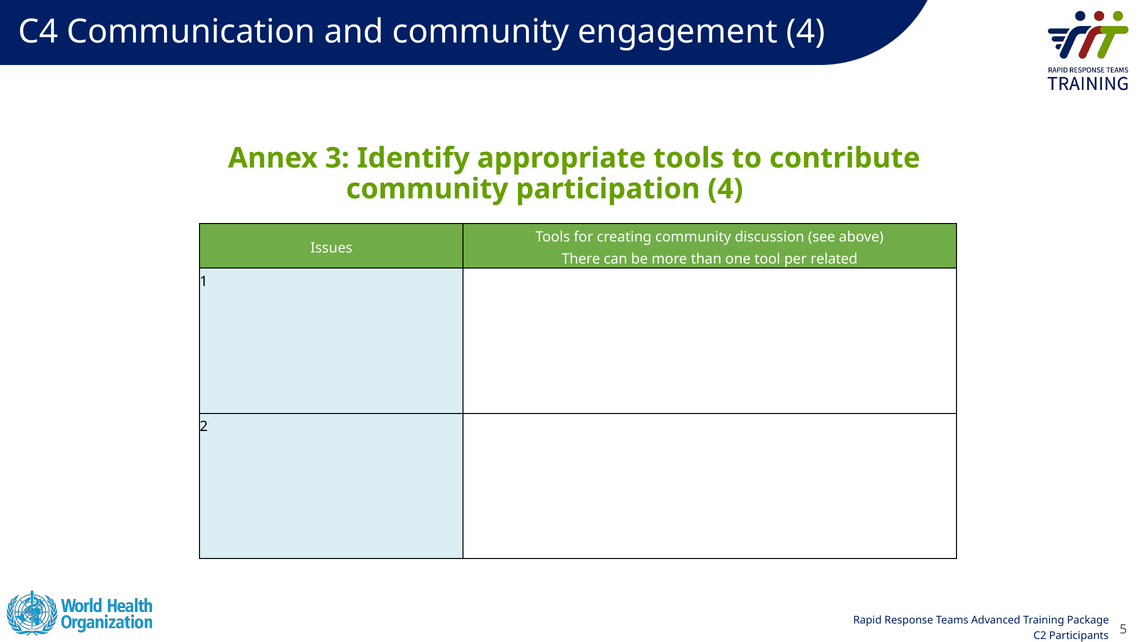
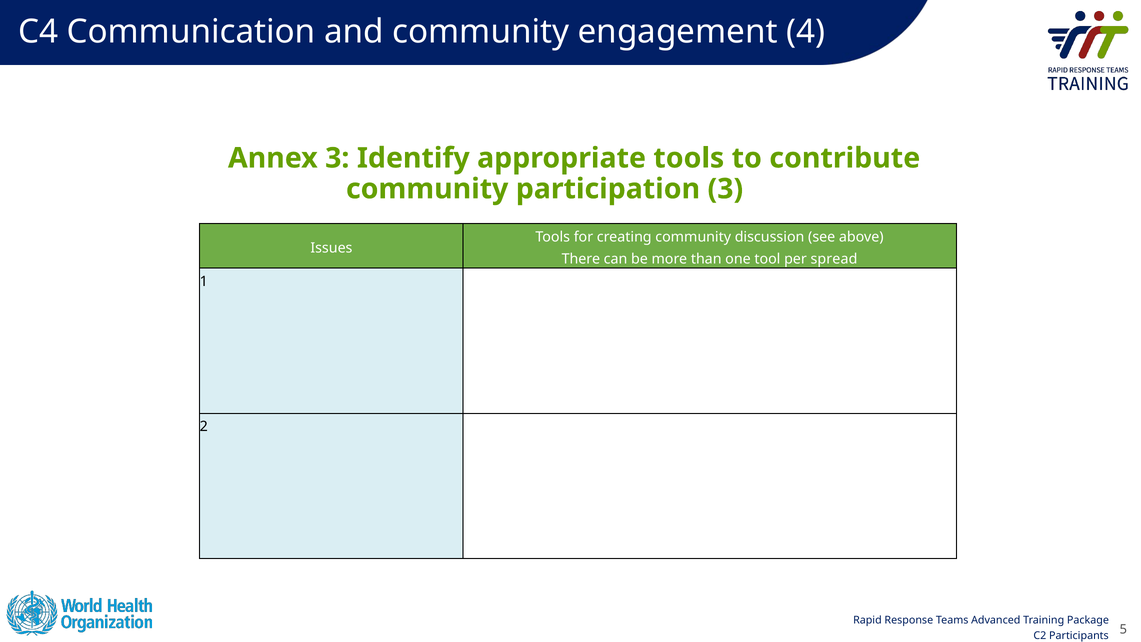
participation 4: 4 -> 3
related: related -> spread
